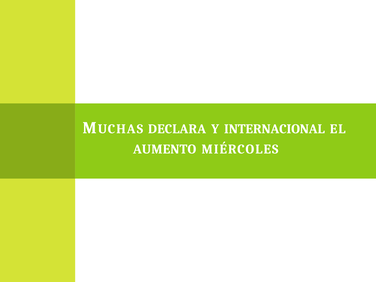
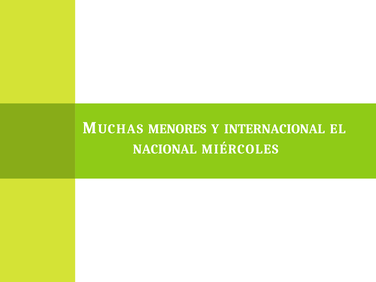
DECLARA: DECLARA -> MENORES
AUMENTO: AUMENTO -> NACIONAL
